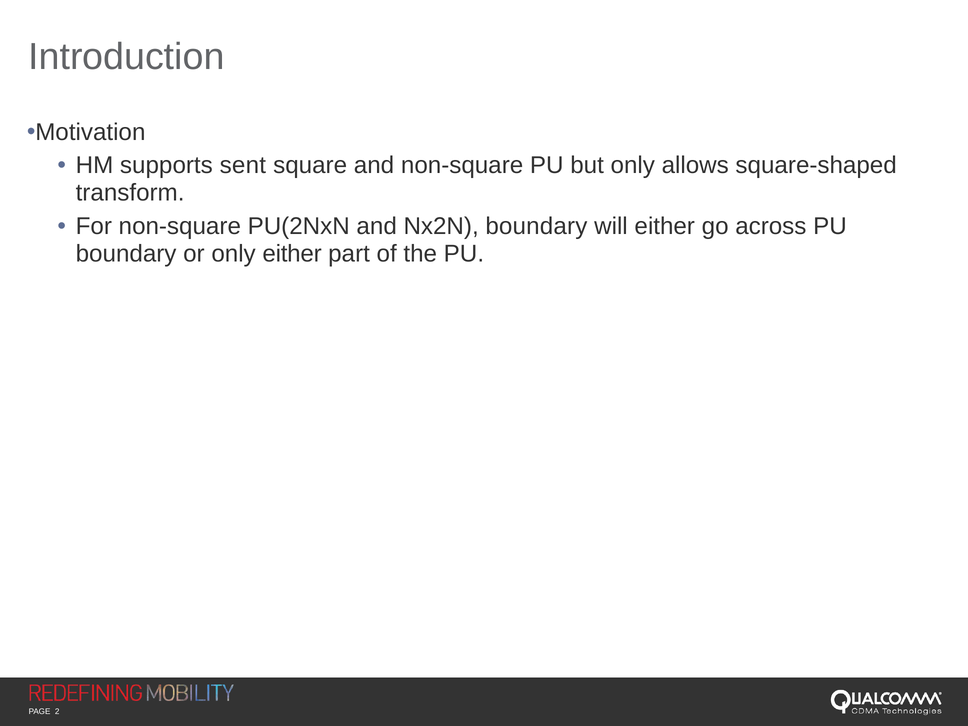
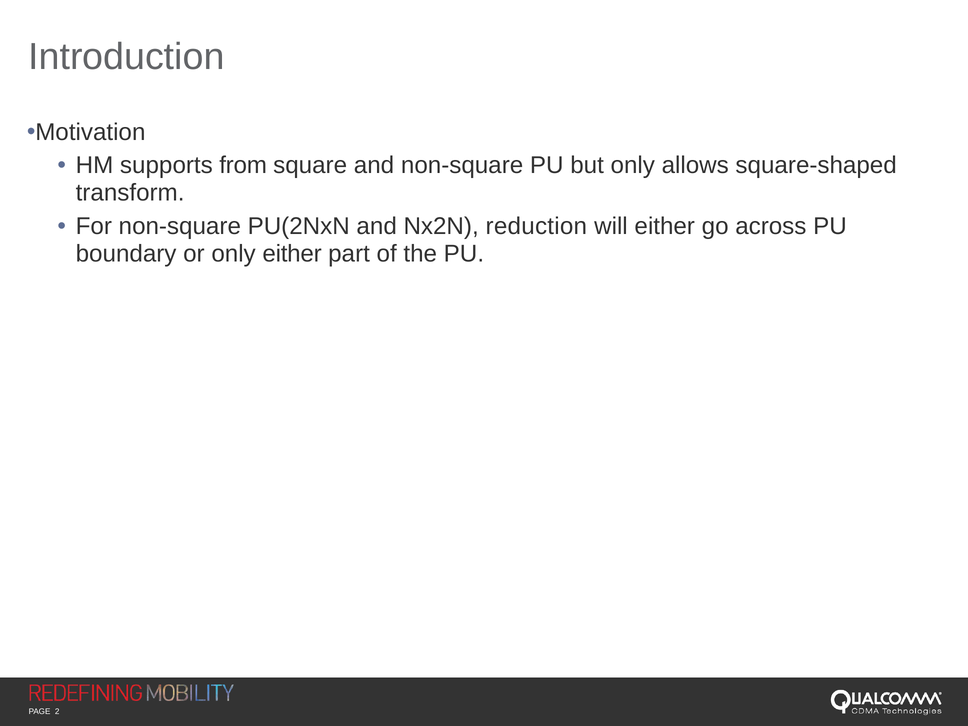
sent: sent -> from
Nx2N boundary: boundary -> reduction
